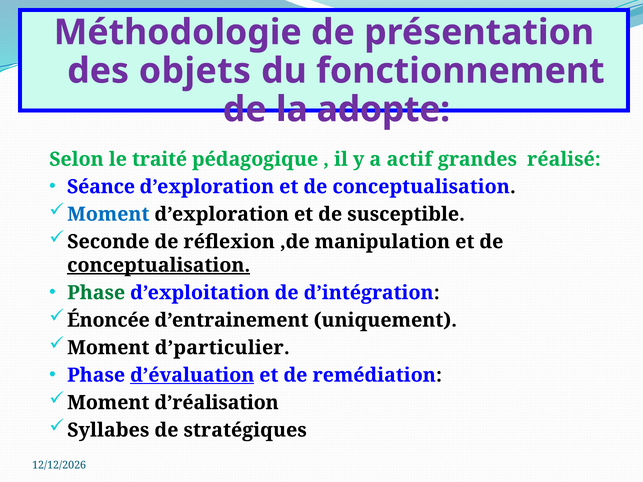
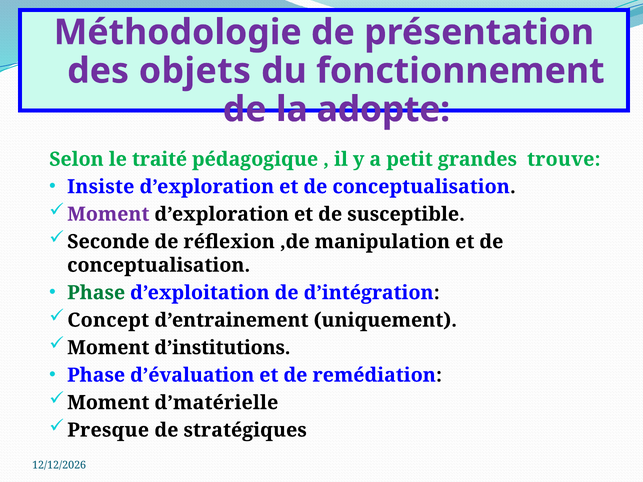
actif: actif -> petit
réalisé: réalisé -> trouve
Séance: Séance -> Insiste
Moment at (108, 214) colour: blue -> purple
conceptualisation at (159, 265) underline: present -> none
Énoncée: Énoncée -> Concept
d’particulier: d’particulier -> d’institutions
d’évaluation underline: present -> none
d’réalisation: d’réalisation -> d’matérielle
Syllabes: Syllabes -> Presque
